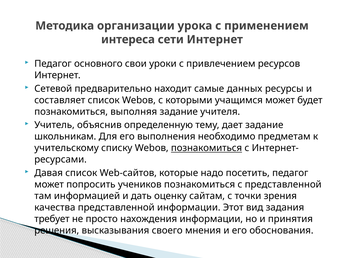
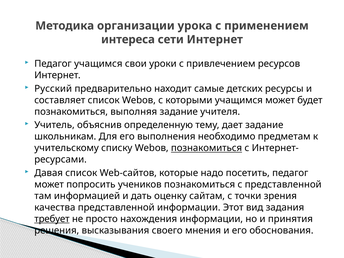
Педагог основного: основного -> учащимся
Сетевой: Сетевой -> Русский
данных: данных -> детских
требует underline: none -> present
